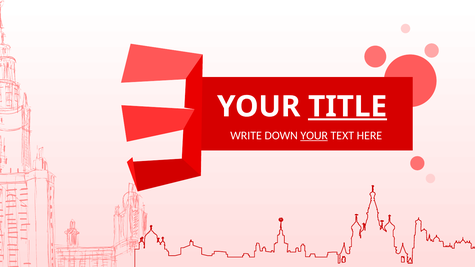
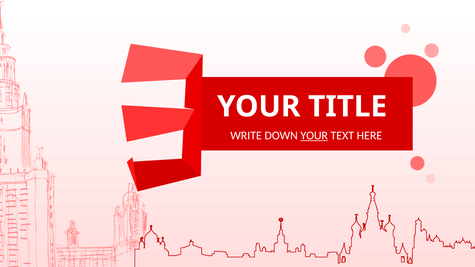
TITLE underline: present -> none
